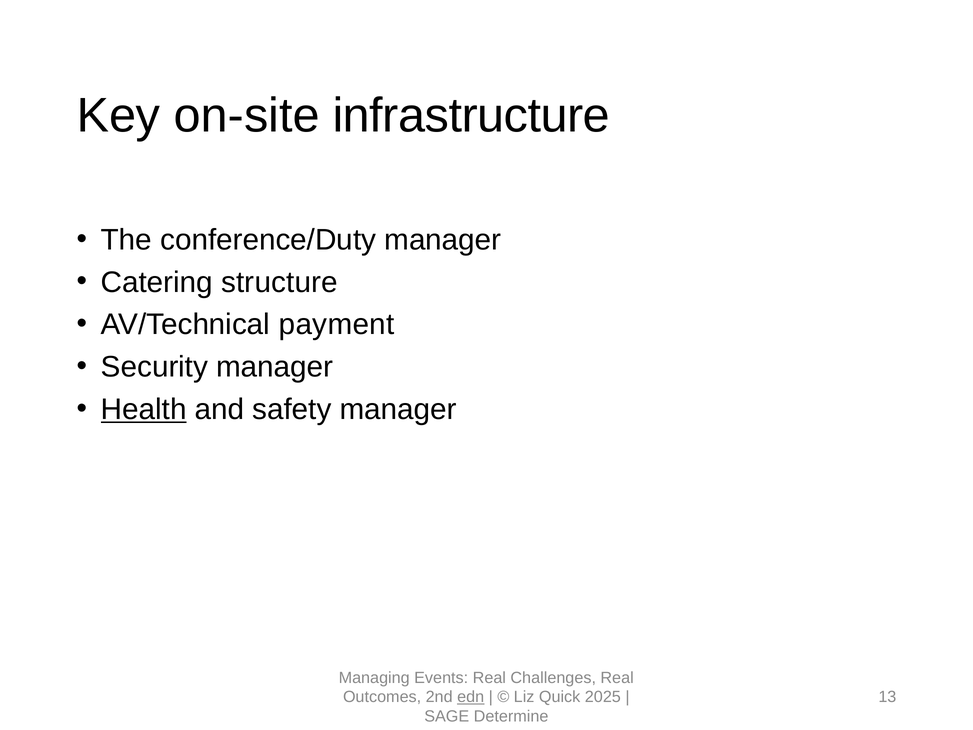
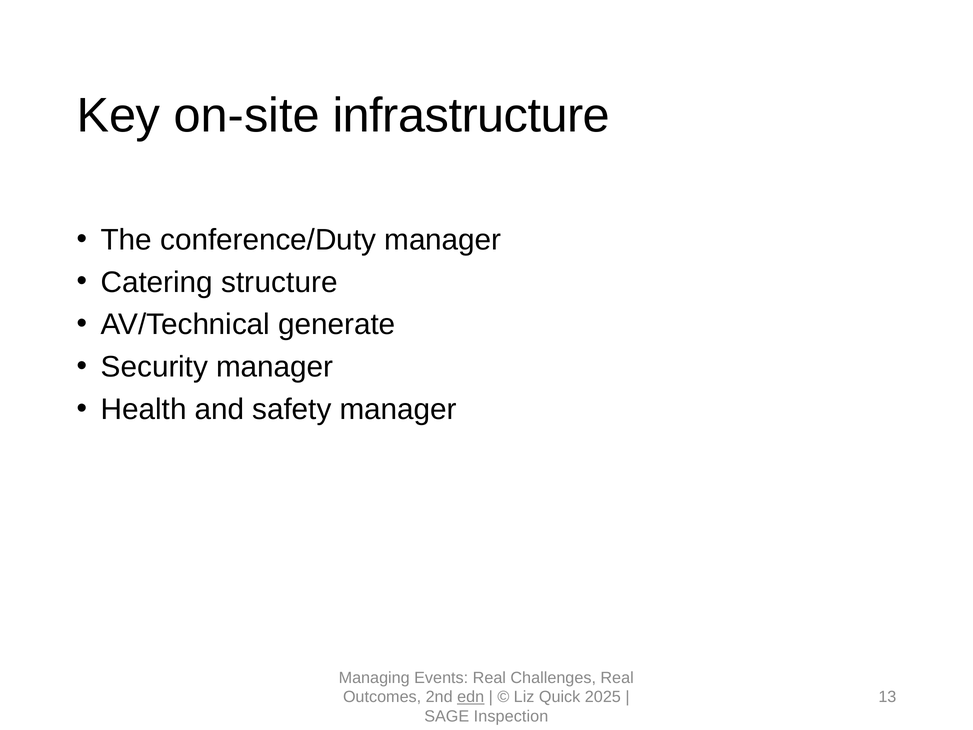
payment: payment -> generate
Health underline: present -> none
Determine: Determine -> Inspection
